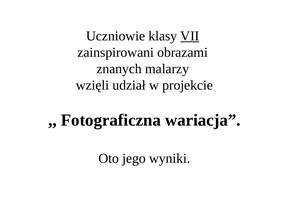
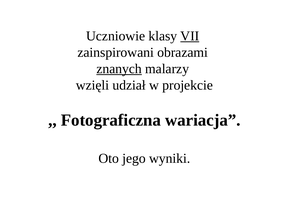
znanych underline: none -> present
